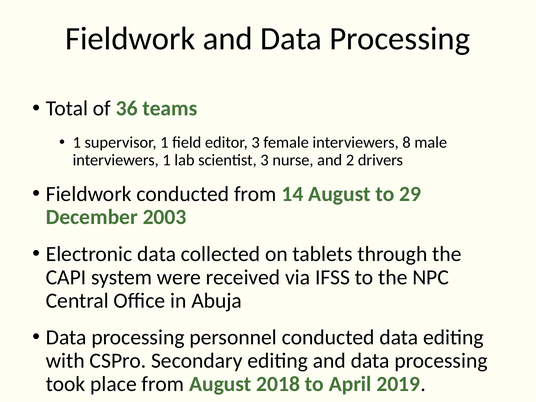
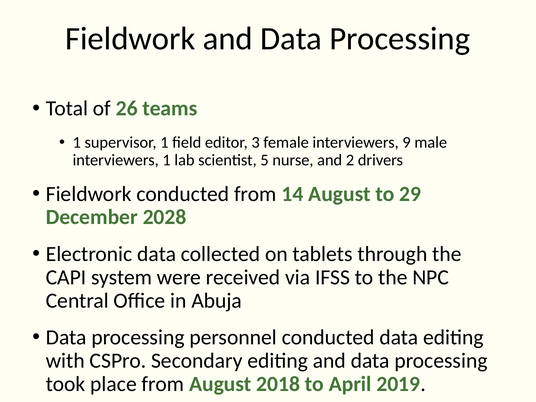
36: 36 -> 26
8: 8 -> 9
scientist 3: 3 -> 5
2003: 2003 -> 2028
